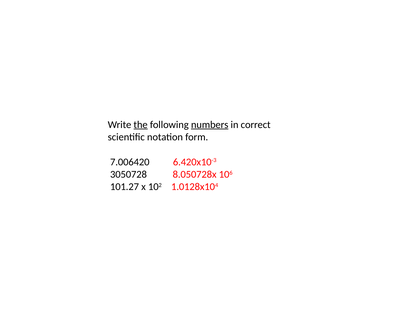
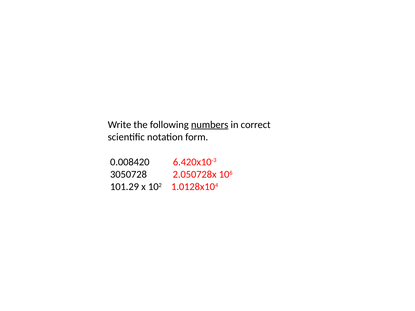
the underline: present -> none
7.006420: 7.006420 -> 0.008420
8.050728x: 8.050728x -> 2.050728x
101.27: 101.27 -> 101.29
